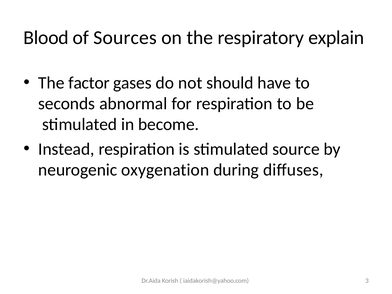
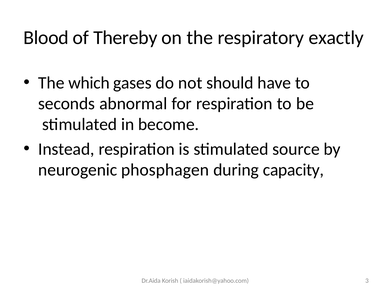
Sources: Sources -> Thereby
explain: explain -> exactly
factor: factor -> which
oxygenation: oxygenation -> phosphagen
diﬀuses: diﬀuses -> capacity
